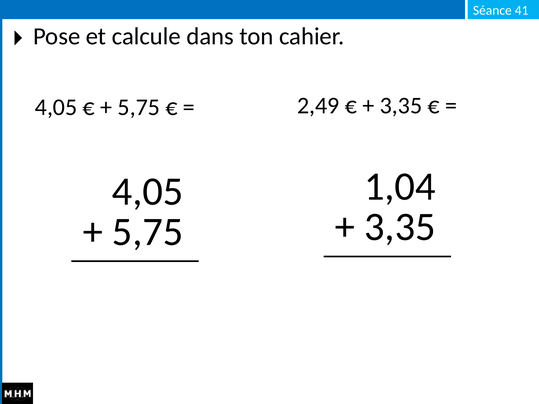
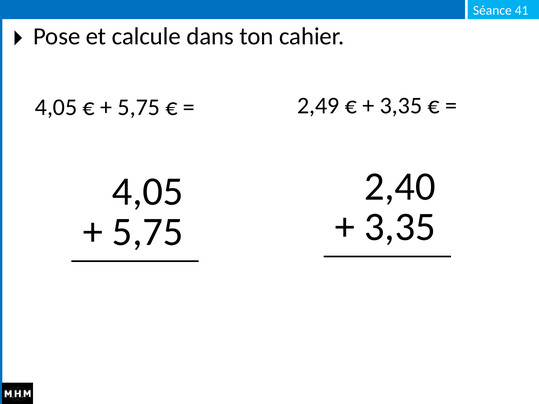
1,04: 1,04 -> 2,40
